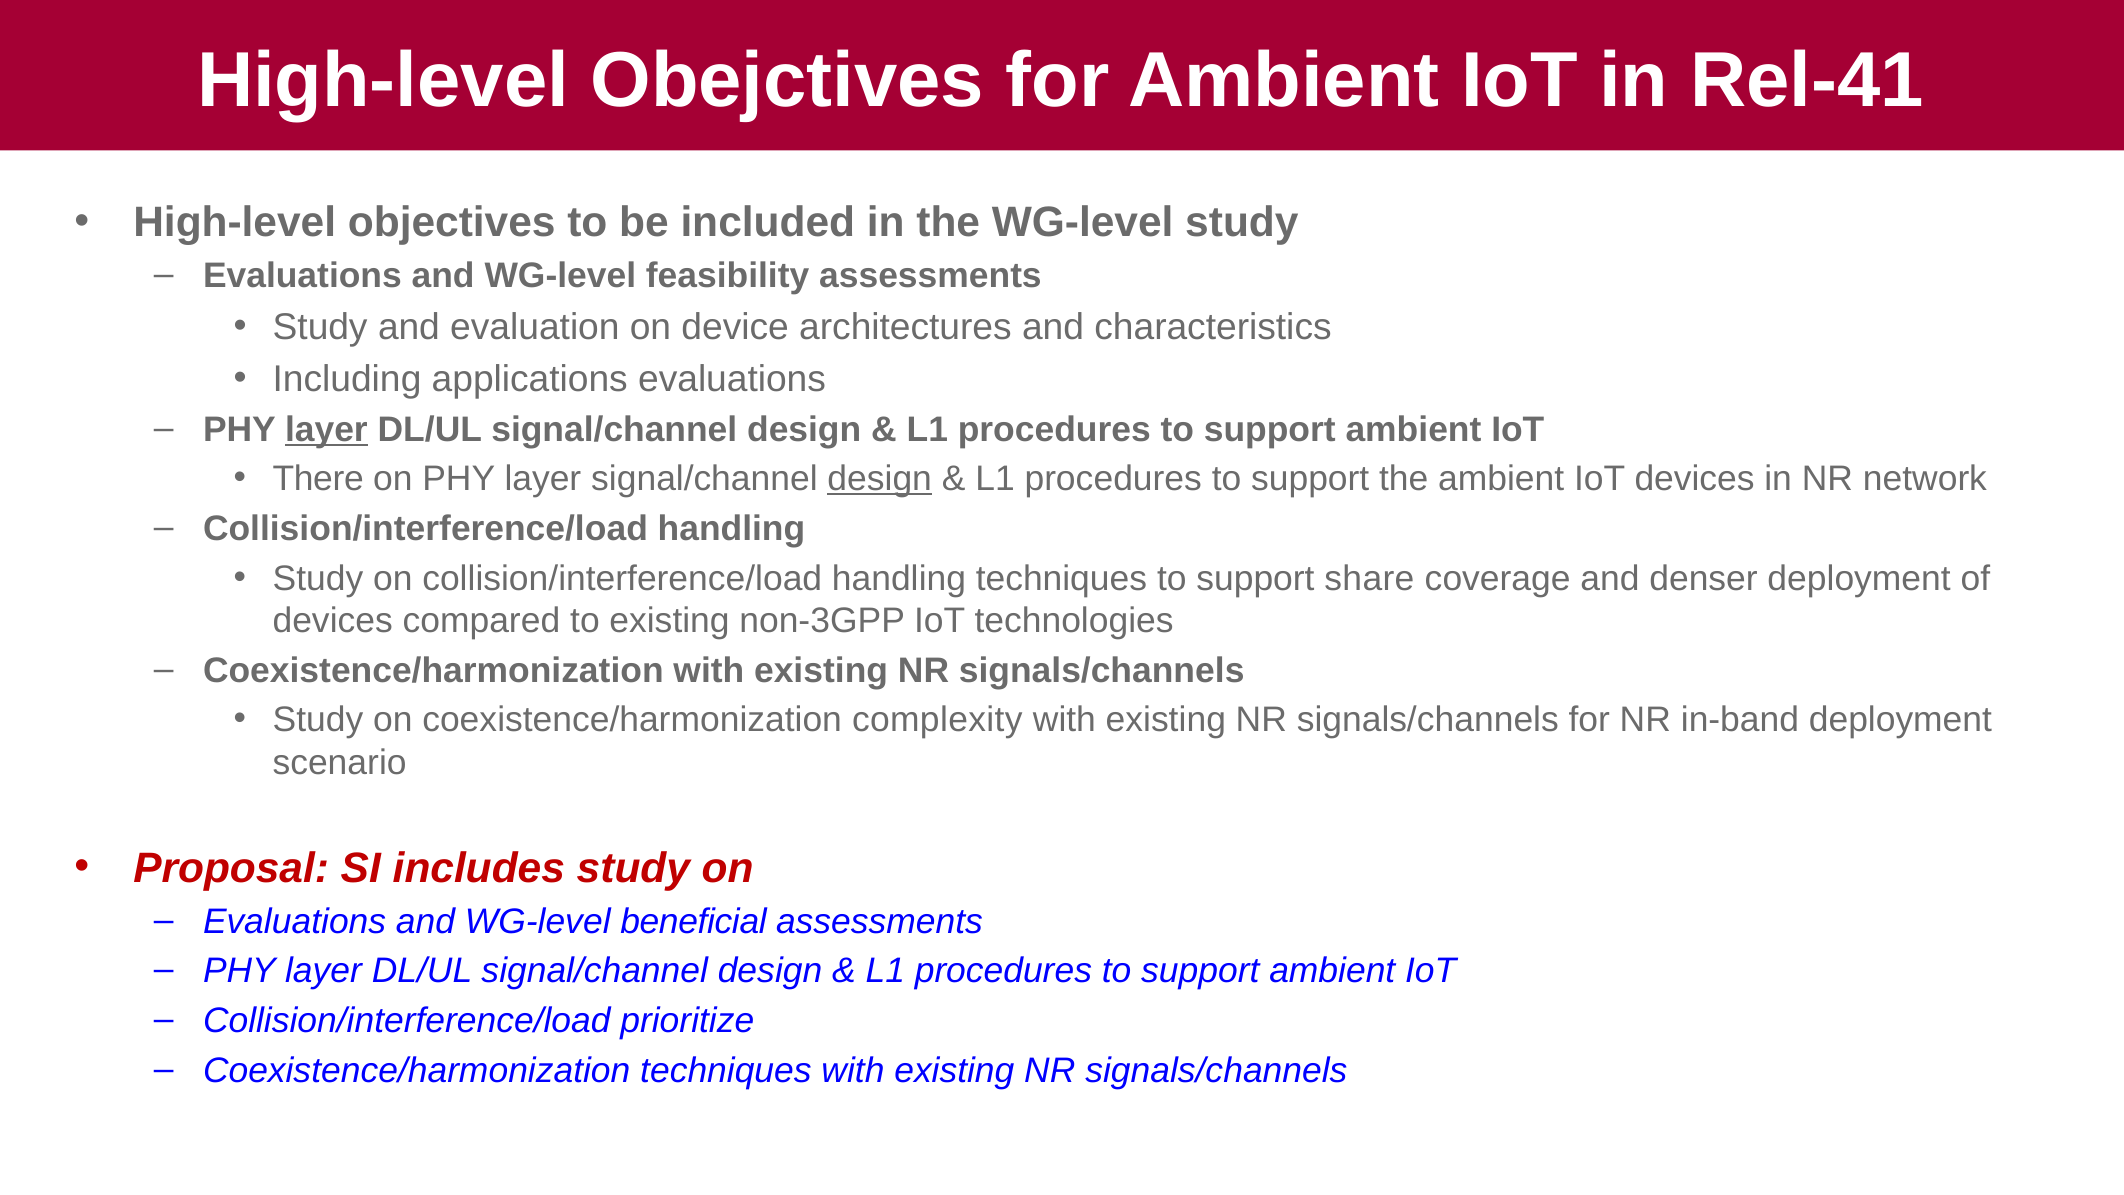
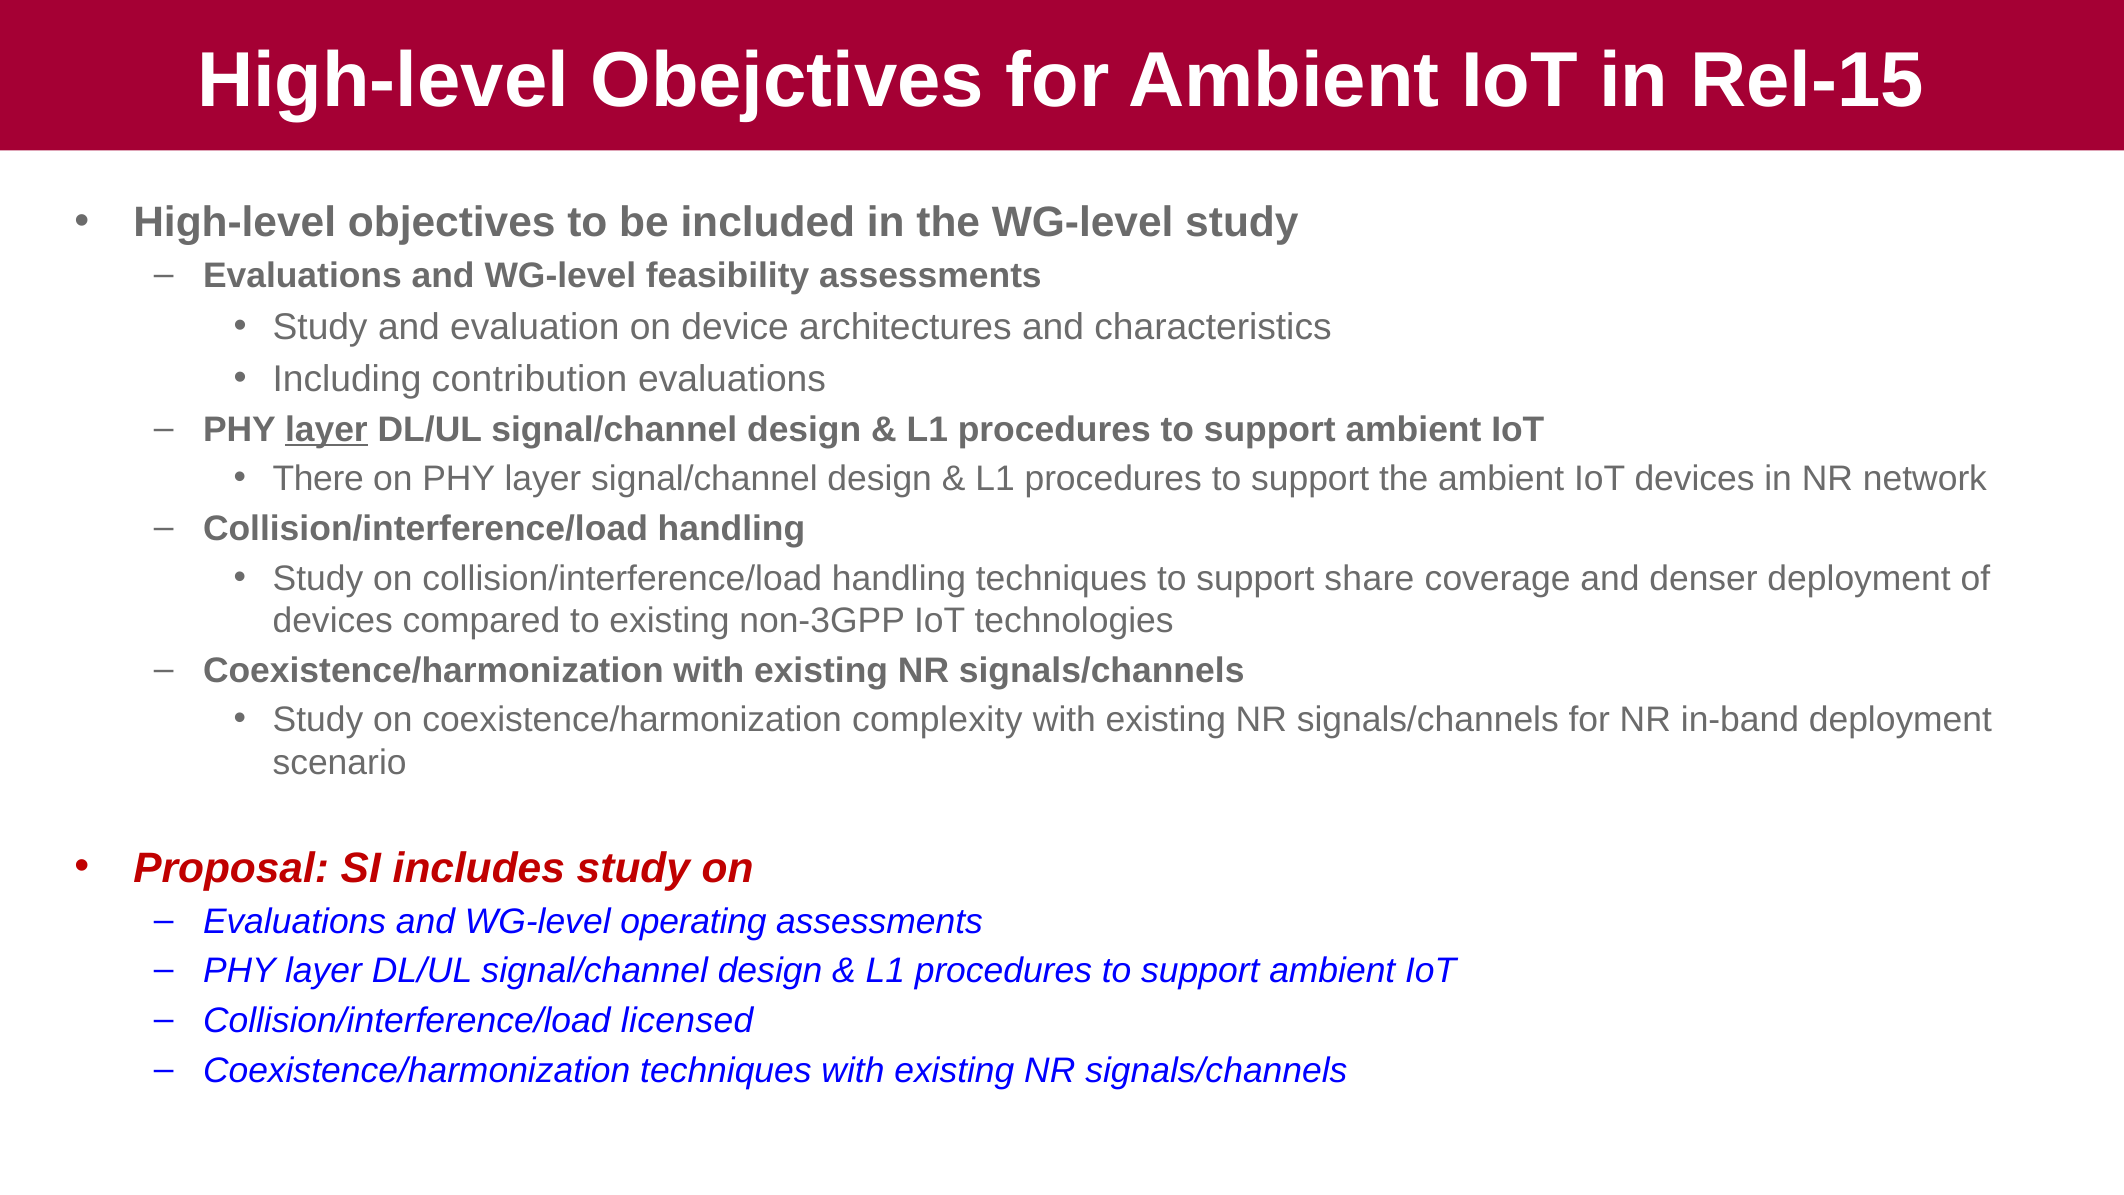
Rel-41: Rel-41 -> Rel-15
applications: applications -> contribution
design at (880, 479) underline: present -> none
beneficial: beneficial -> operating
prioritize: prioritize -> licensed
